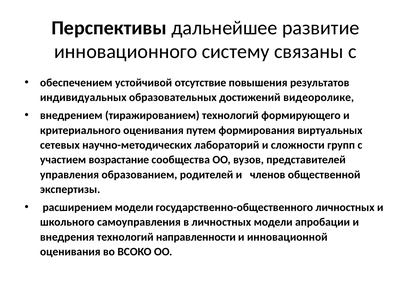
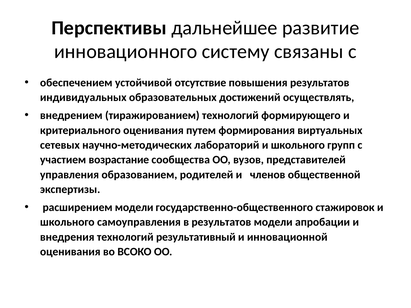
видеоролике: видеоролике -> осуществлять
лабораторий и сложности: сложности -> школьного
государственно-общественного личностных: личностных -> стажировок
в личностных: личностных -> результатов
направленности: направленности -> результативный
